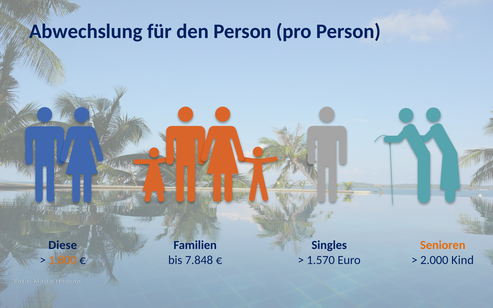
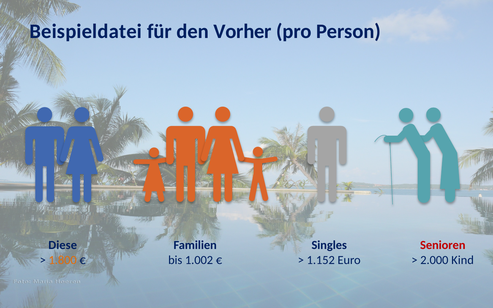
Abwechslung: Abwechslung -> Beispieldatei
den Person: Person -> Vorher
Senioren colour: orange -> red
7.848: 7.848 -> 1.002
1.570: 1.570 -> 1.152
